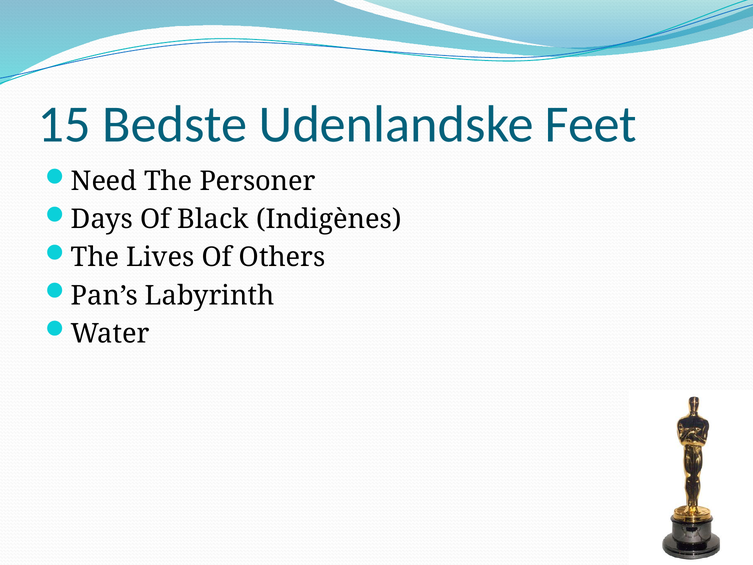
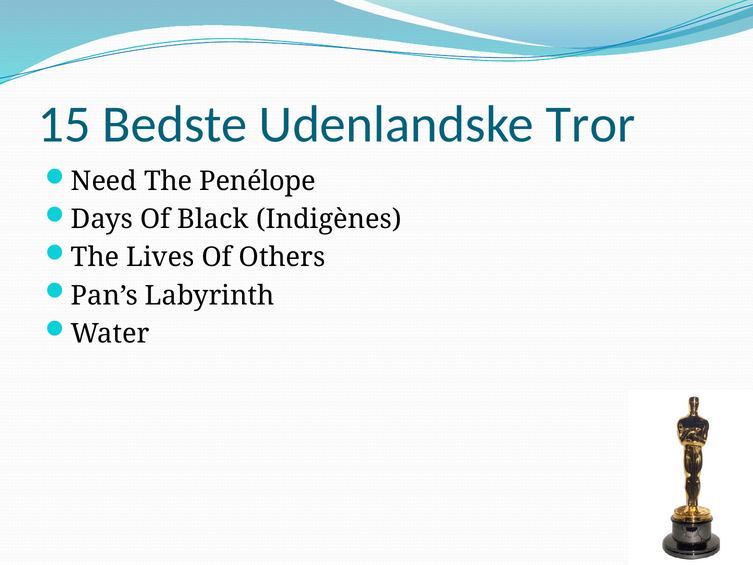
Feet: Feet -> Tror
Personer: Personer -> Penélope
